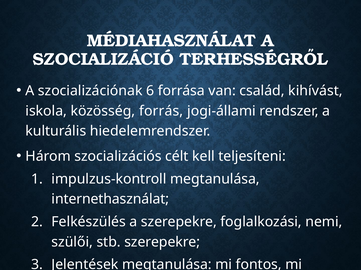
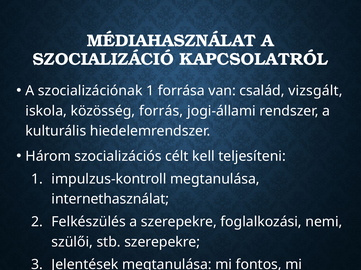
TERHESSÉGRŐL: TERHESSÉGRŐL -> KAPCSOLATRÓL
szocializációnak 6: 6 -> 1
kihívást: kihívást -> vizsgált
